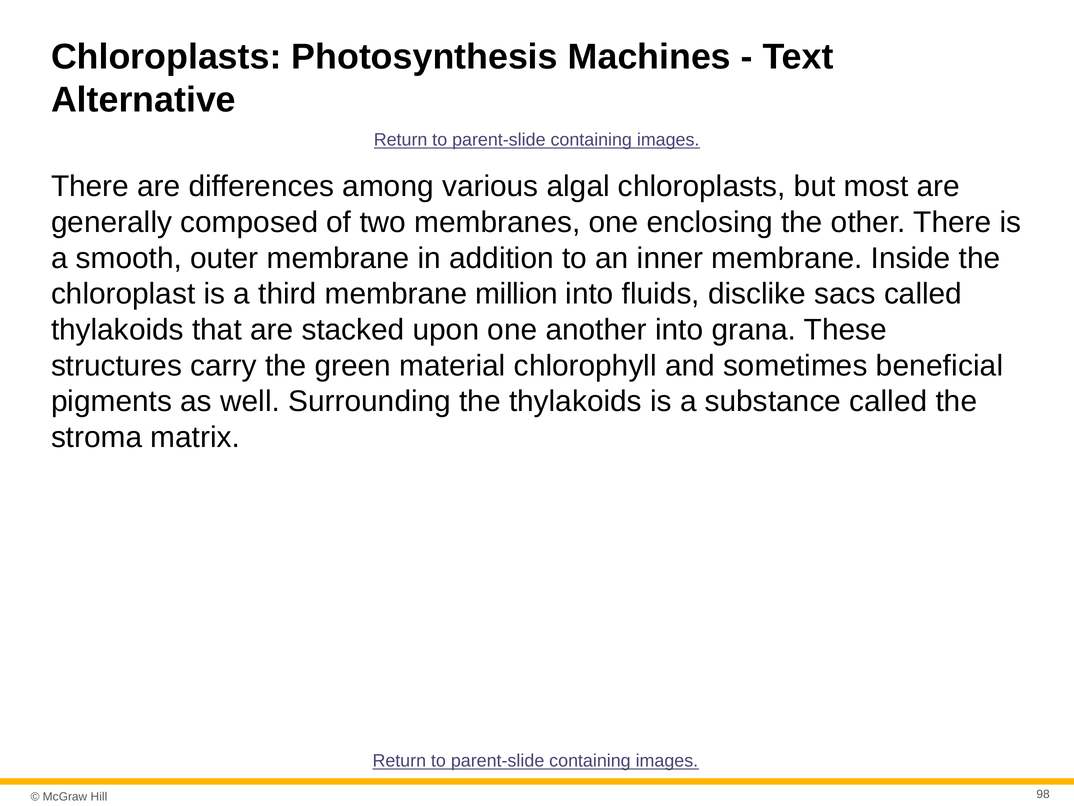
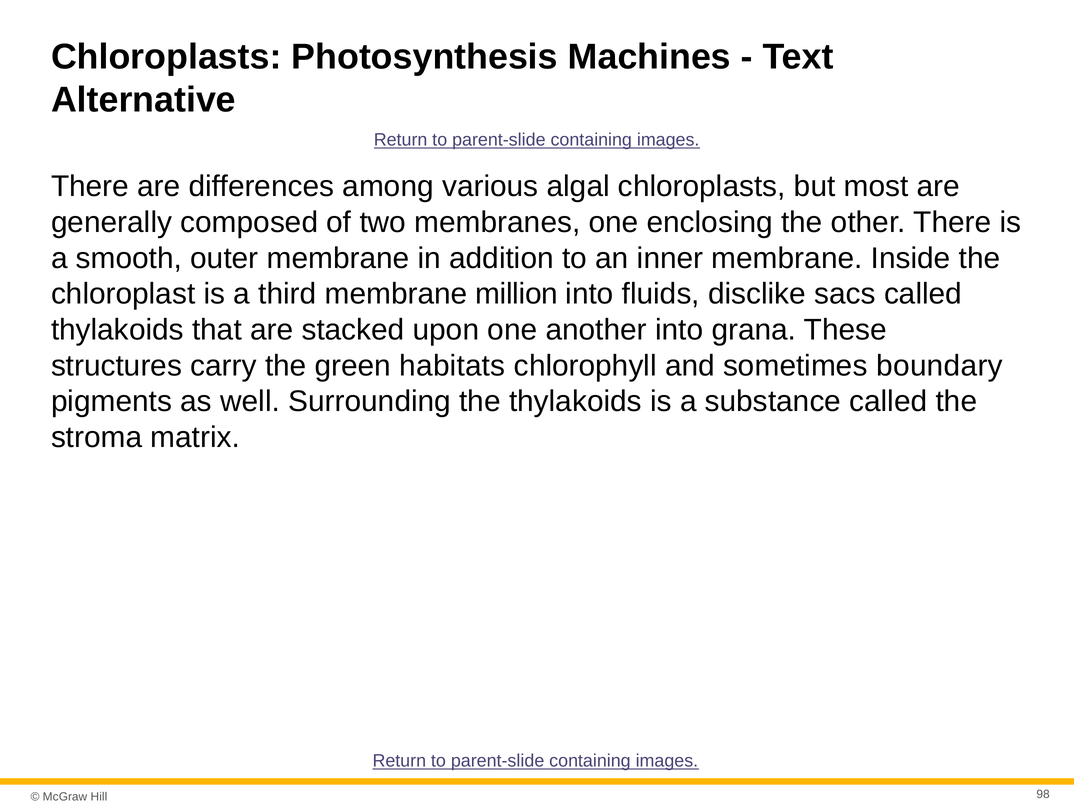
material: material -> habitats
beneficial: beneficial -> boundary
